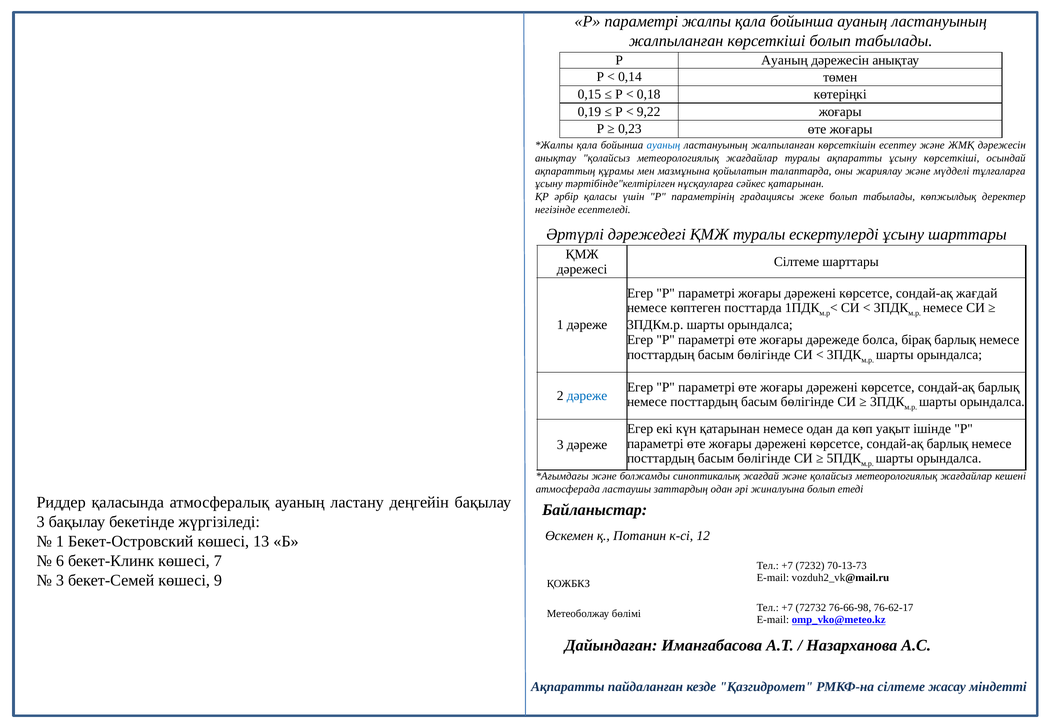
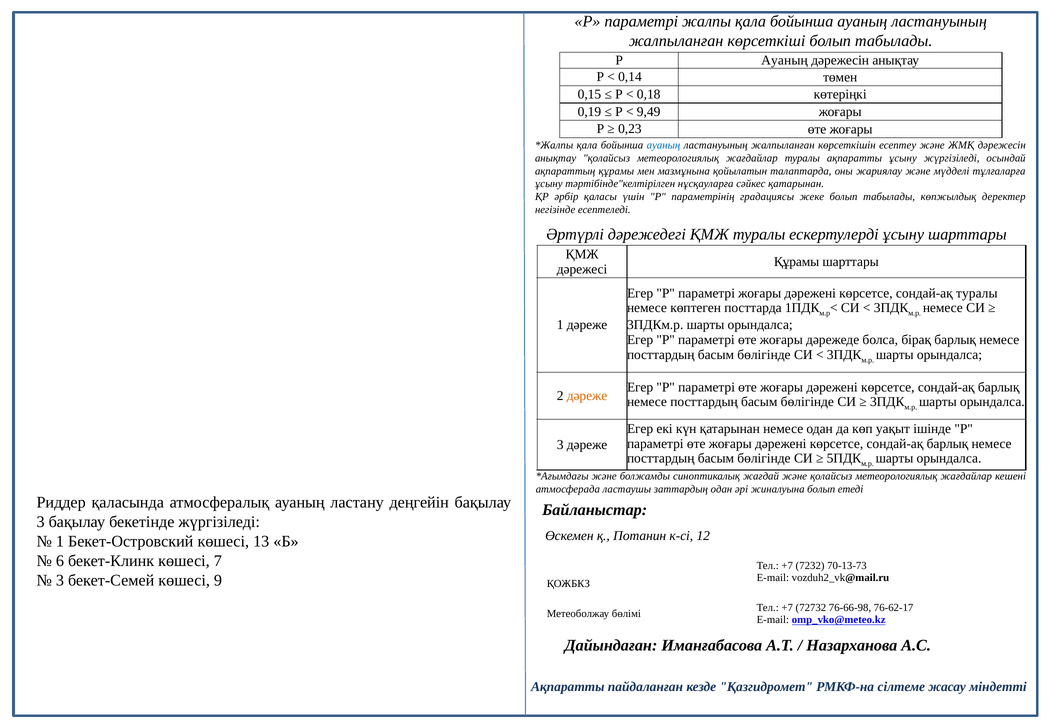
9,22: 9,22 -> 9,49
ұсыну көрсеткіші: көрсеткіші -> жүргізіледі
Сілтеме at (797, 262): Сілтеме -> Құрамы
сондай-ақ жағдай: жағдай -> туралы
дәреже at (587, 395) colour: blue -> orange
